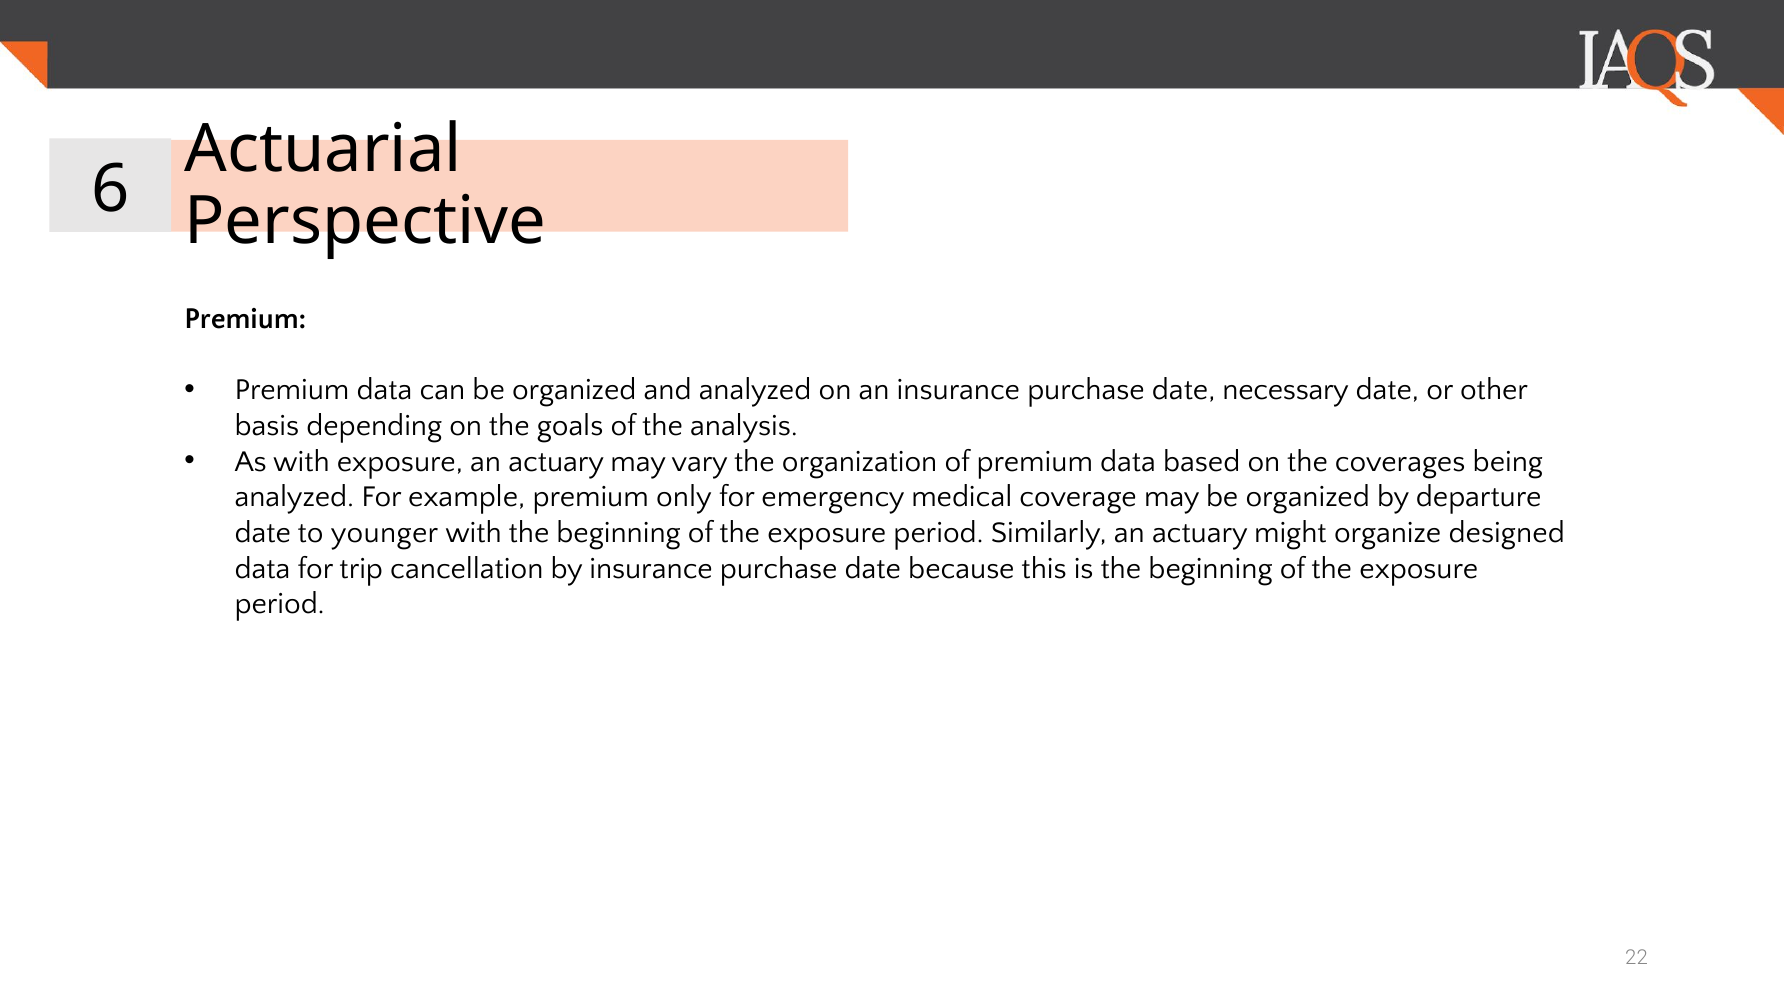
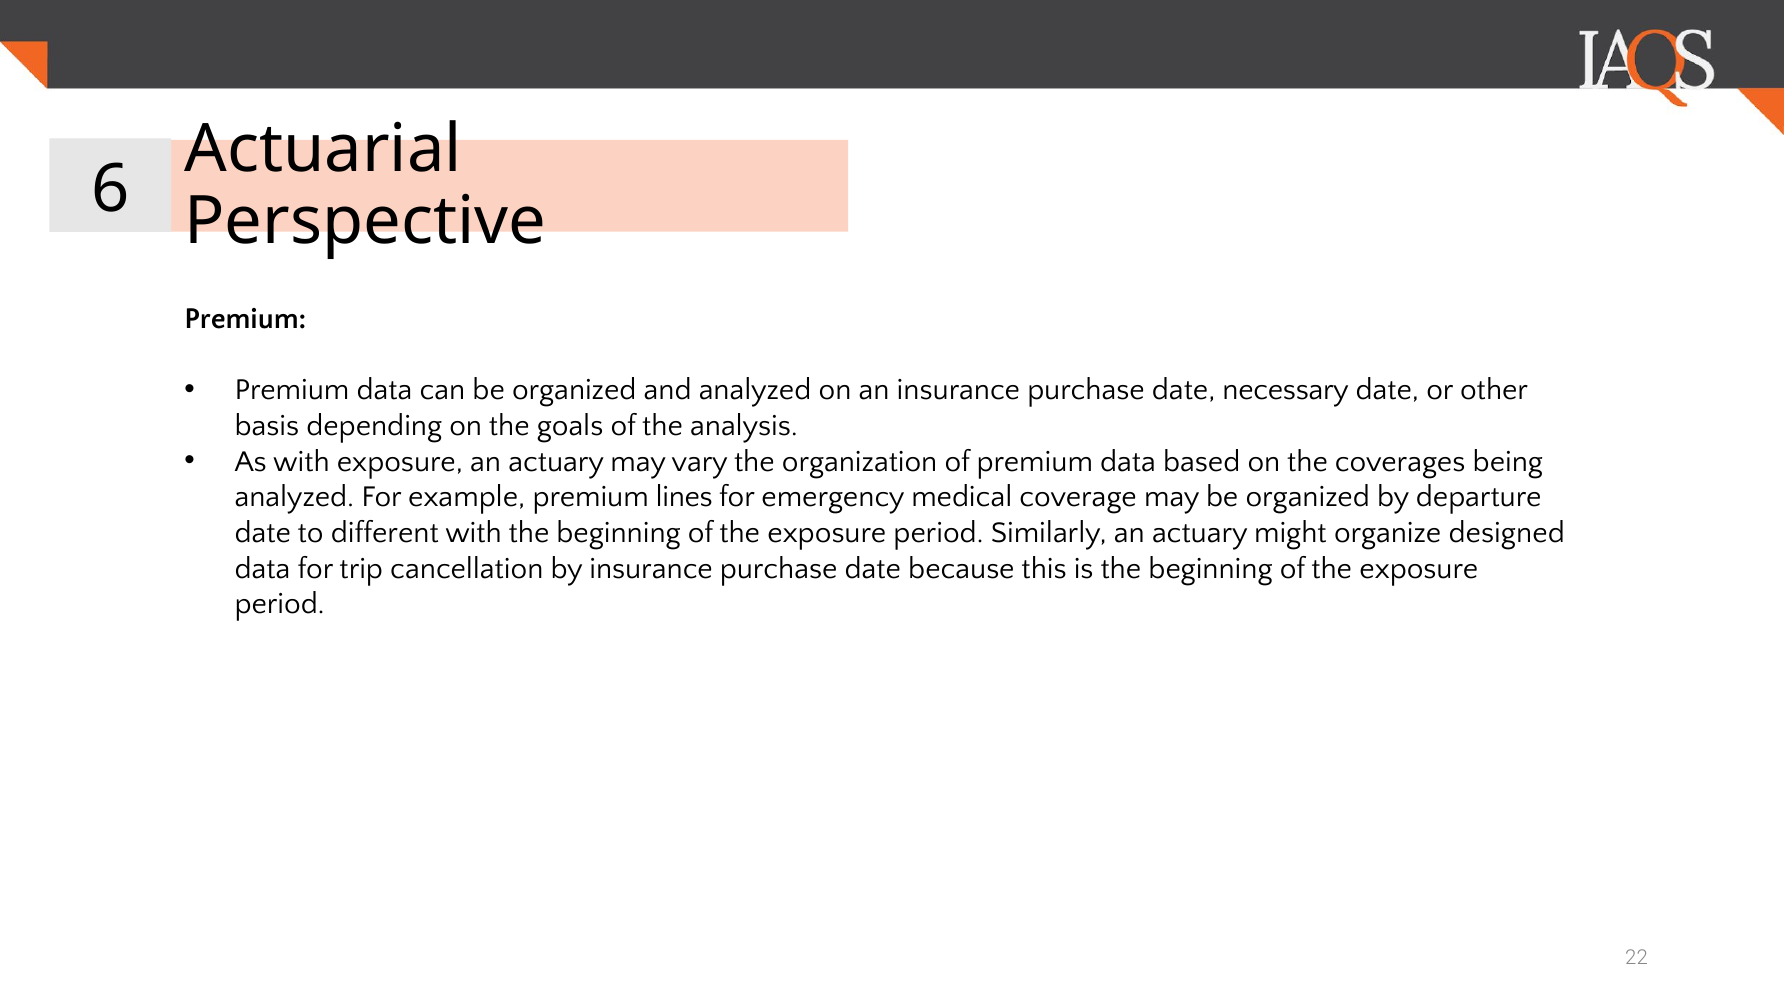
only: only -> lines
younger: younger -> different
